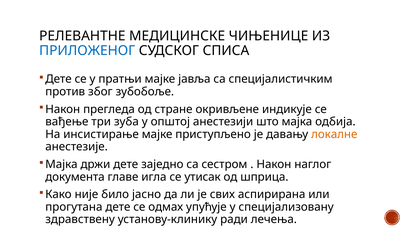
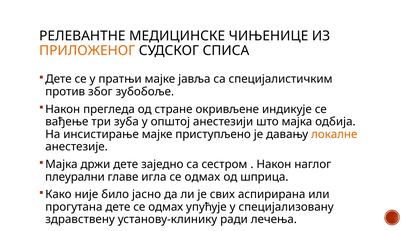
ПРИЛОЖЕНОГ colour: blue -> orange
документа: документа -> плеурални
игла се утисак: утисак -> одмах
